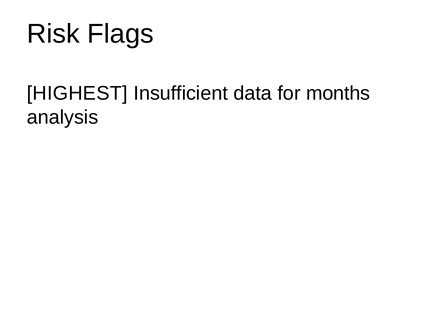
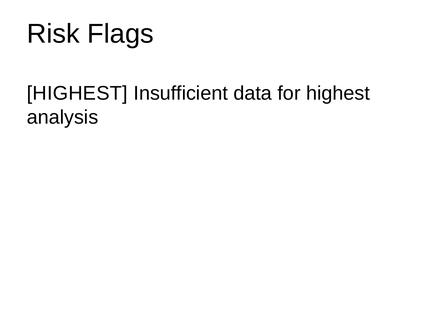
for months: months -> highest
